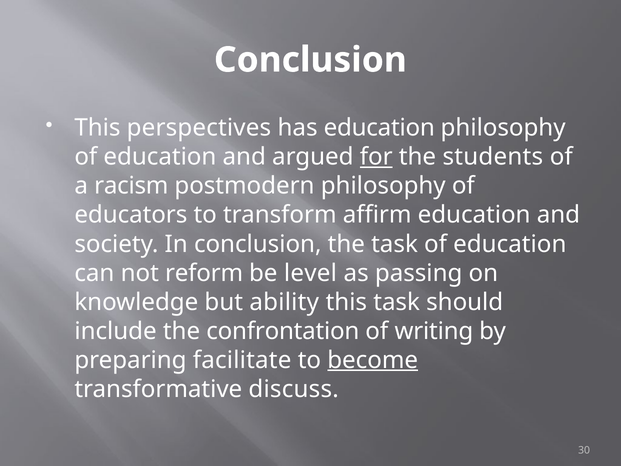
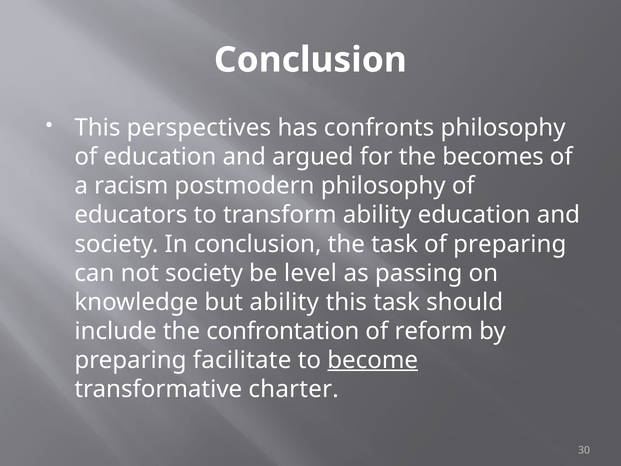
has education: education -> confronts
for underline: present -> none
students: students -> becomes
transform affirm: affirm -> ability
task of education: education -> preparing
not reform: reform -> society
writing: writing -> reform
discuss: discuss -> charter
